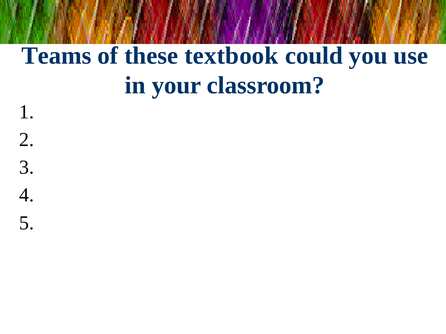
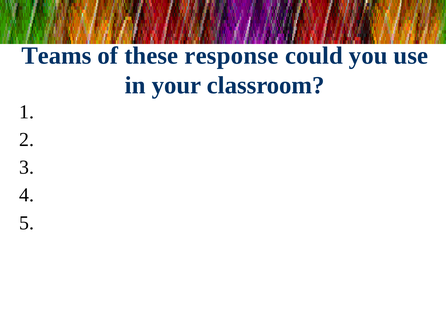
textbook: textbook -> response
